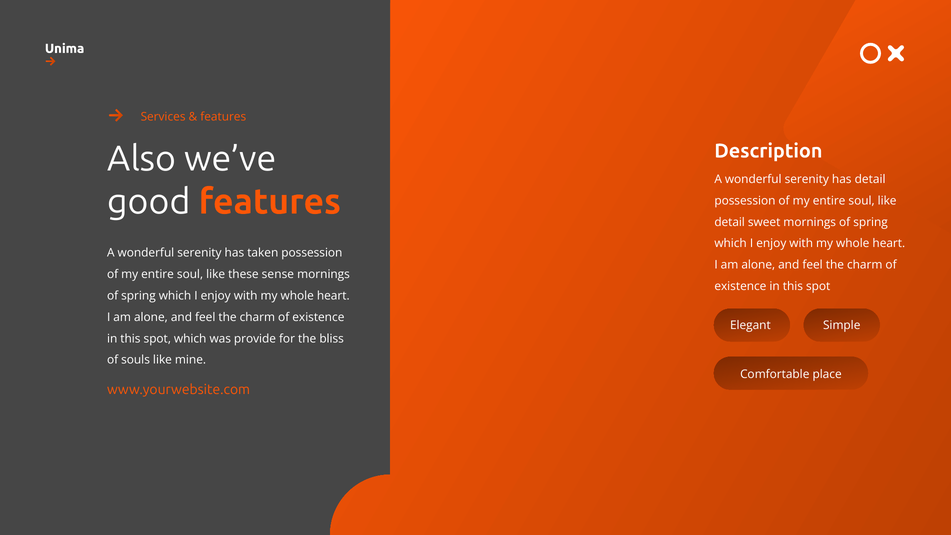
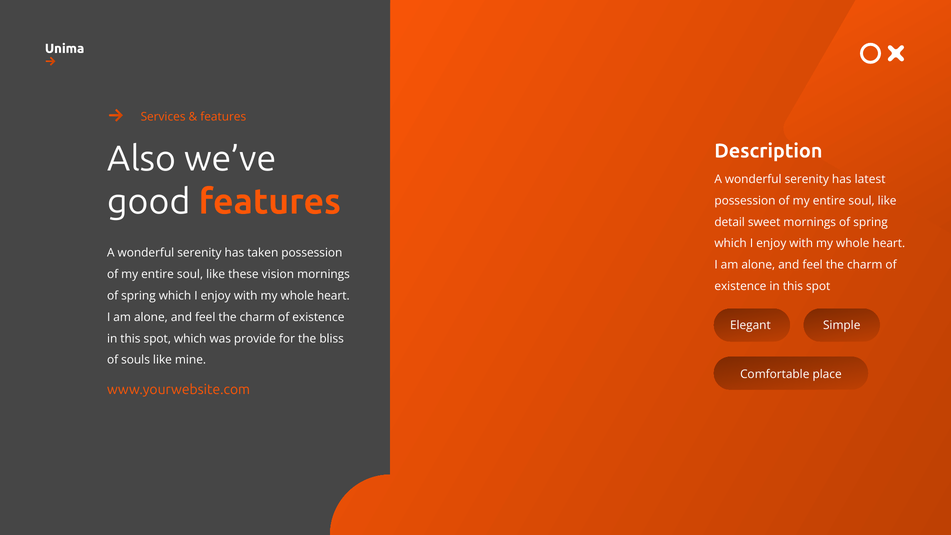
has detail: detail -> latest
sense: sense -> vision
